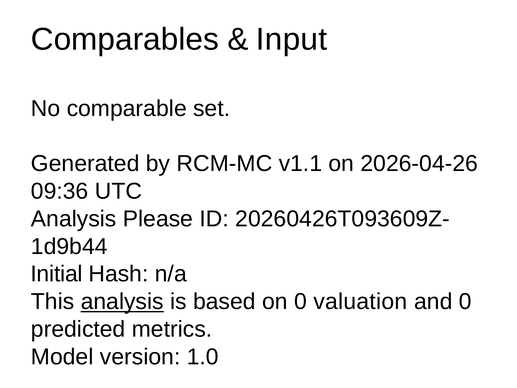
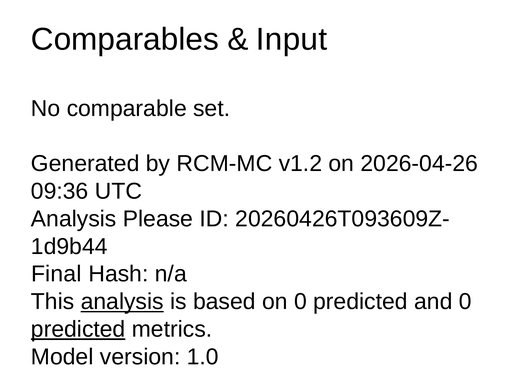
v1.1: v1.1 -> v1.2
Initial: Initial -> Final
on 0 valuation: valuation -> predicted
predicted at (78, 329) underline: none -> present
